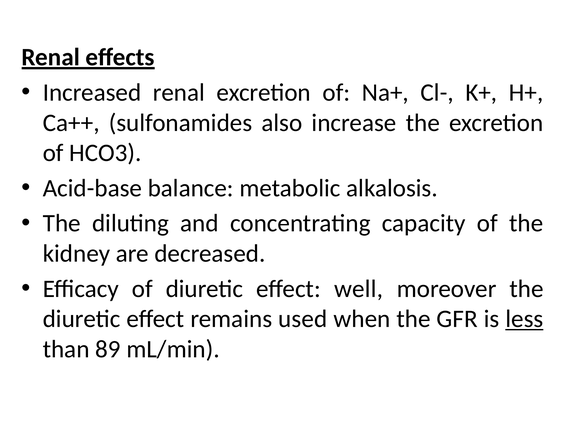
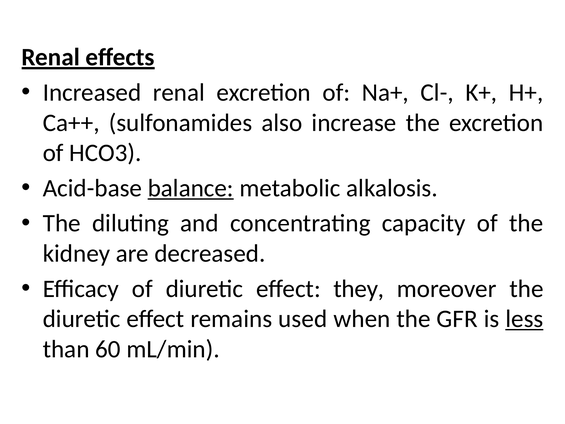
balance underline: none -> present
well: well -> they
89: 89 -> 60
